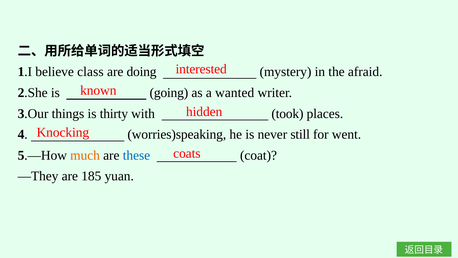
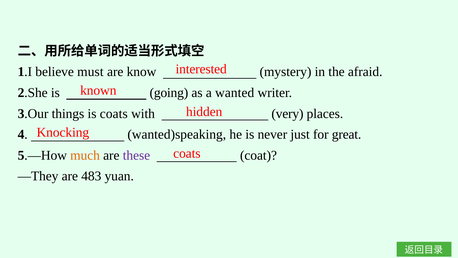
class: class -> must
doing: doing -> know
is thirty: thirty -> coats
took: took -> very
worries)speaking: worries)speaking -> wanted)speaking
still: still -> just
went: went -> great
these colour: blue -> purple
185: 185 -> 483
